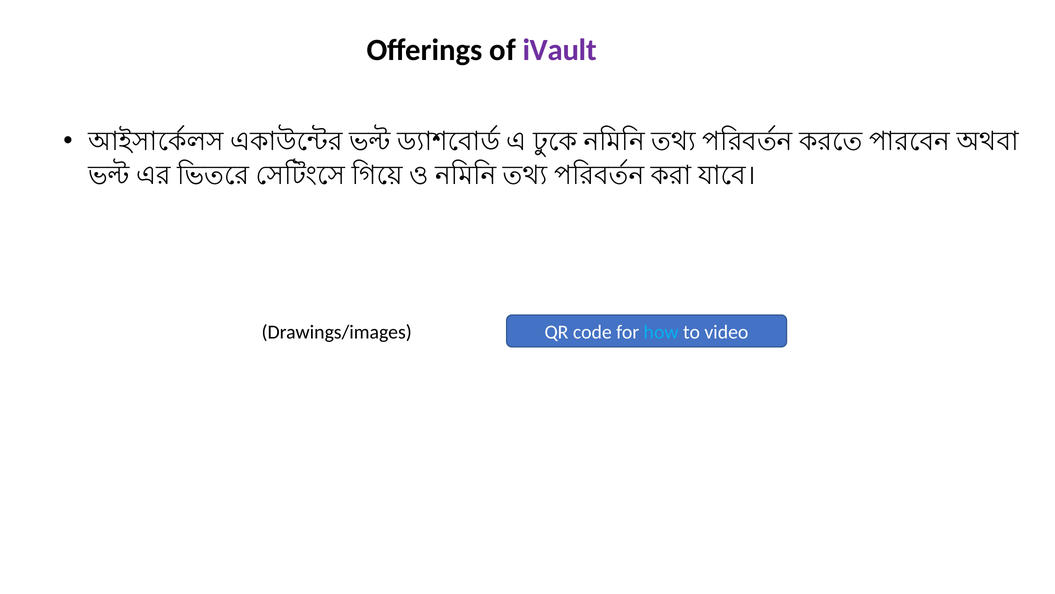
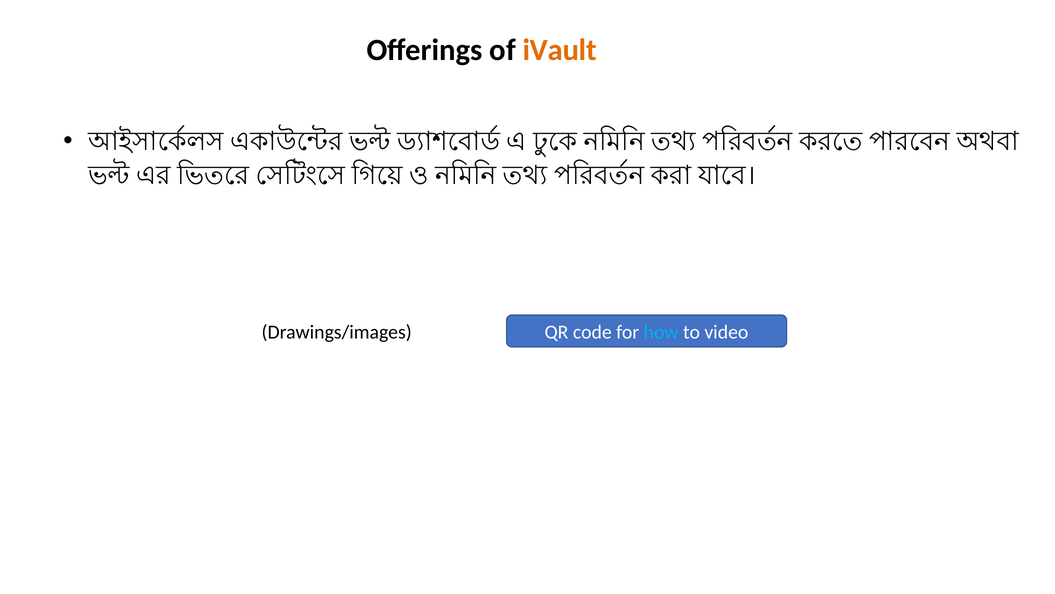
iVault colour: purple -> orange
